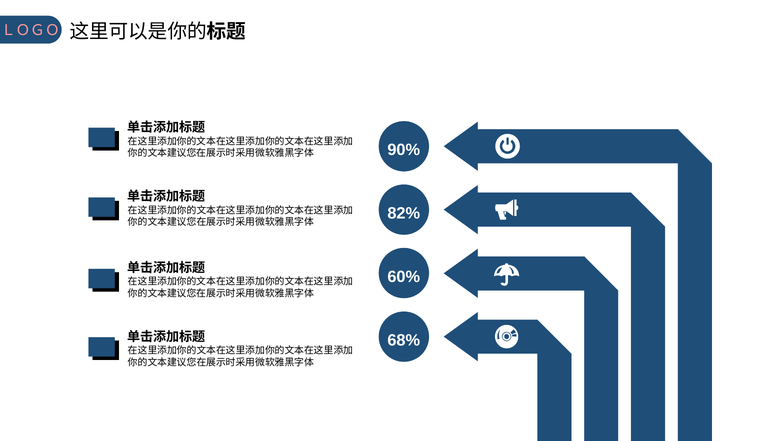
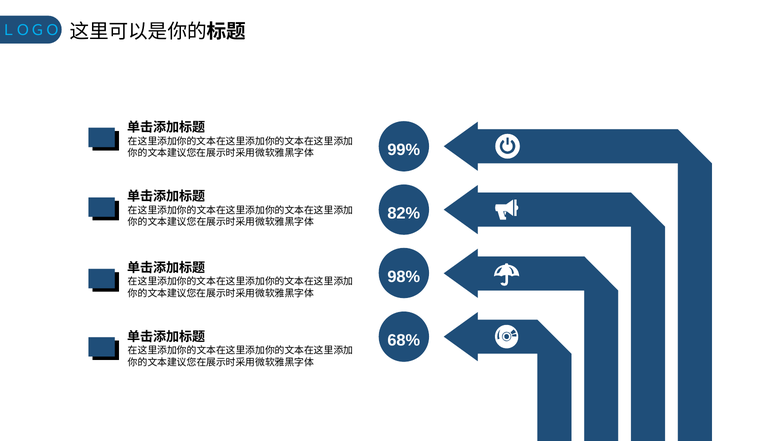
ＬＯＧＯ colour: pink -> light blue
90%: 90% -> 99%
60%: 60% -> 98%
